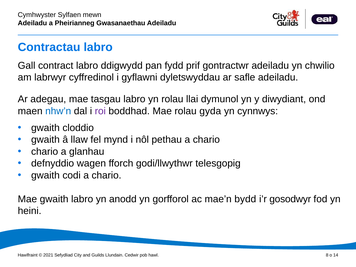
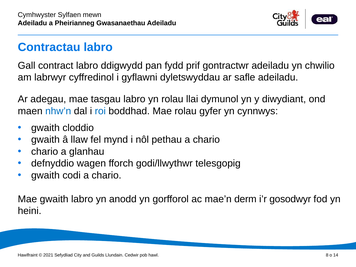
roi colour: purple -> blue
gyda: gyda -> gyfer
bydd: bydd -> derm
